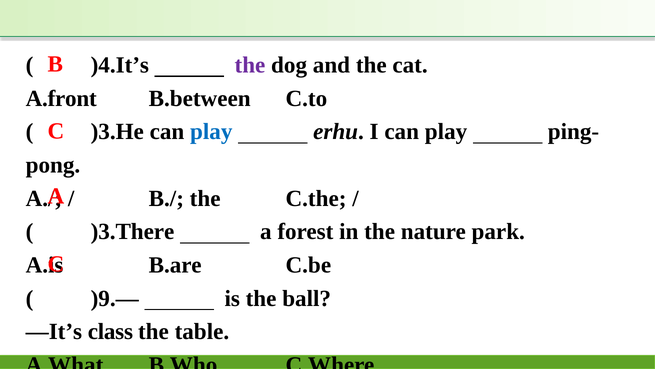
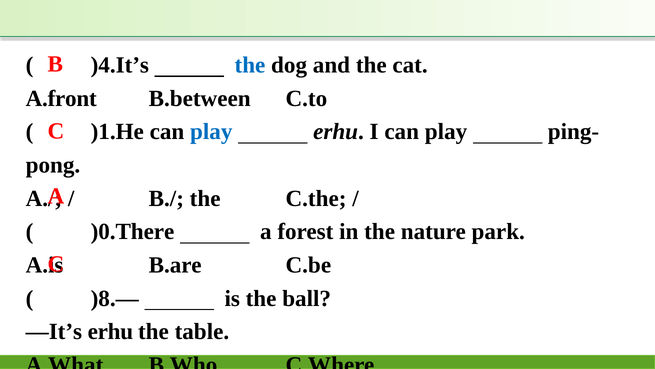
the at (250, 65) colour: purple -> blue
)3.He: )3.He -> )1.He
)3.There: )3.There -> )0.There
)9.—: )9.— -> )8.—
—It’s class: class -> erhu
